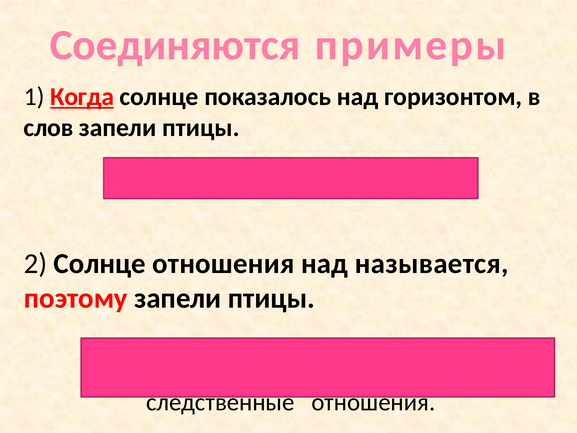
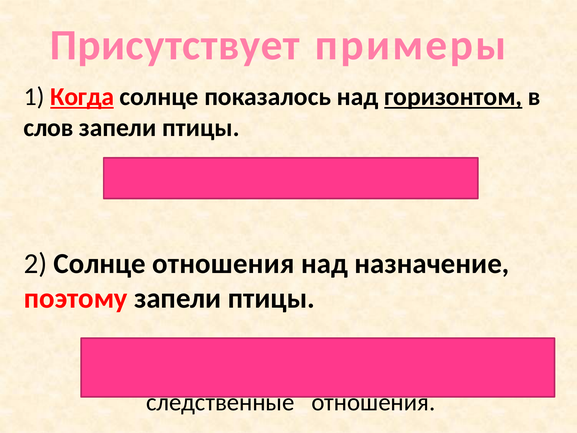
Соединяются: Соединяются -> Присутствует
горизонтом underline: none -> present
называется: называется -> назначение
